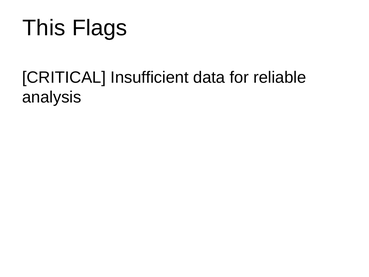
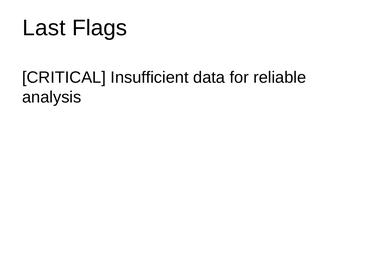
This: This -> Last
